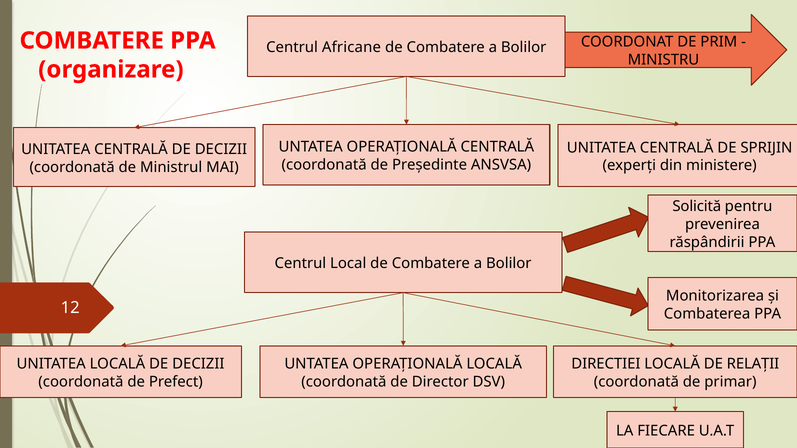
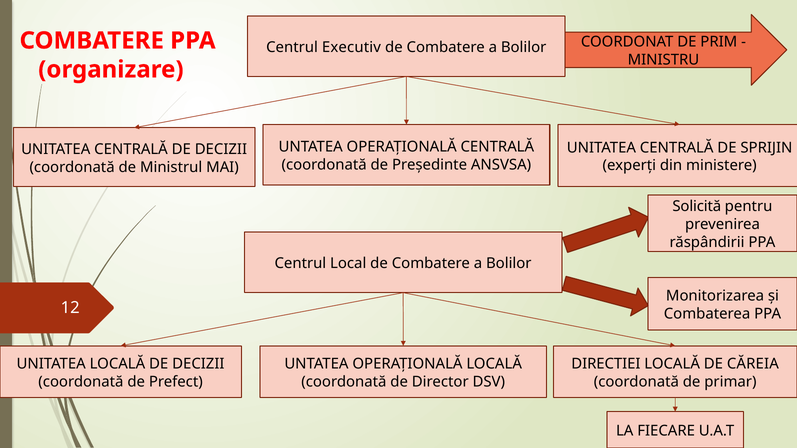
Africane: Africane -> Executiv
RELAȚII: RELAȚII -> CĂREIA
